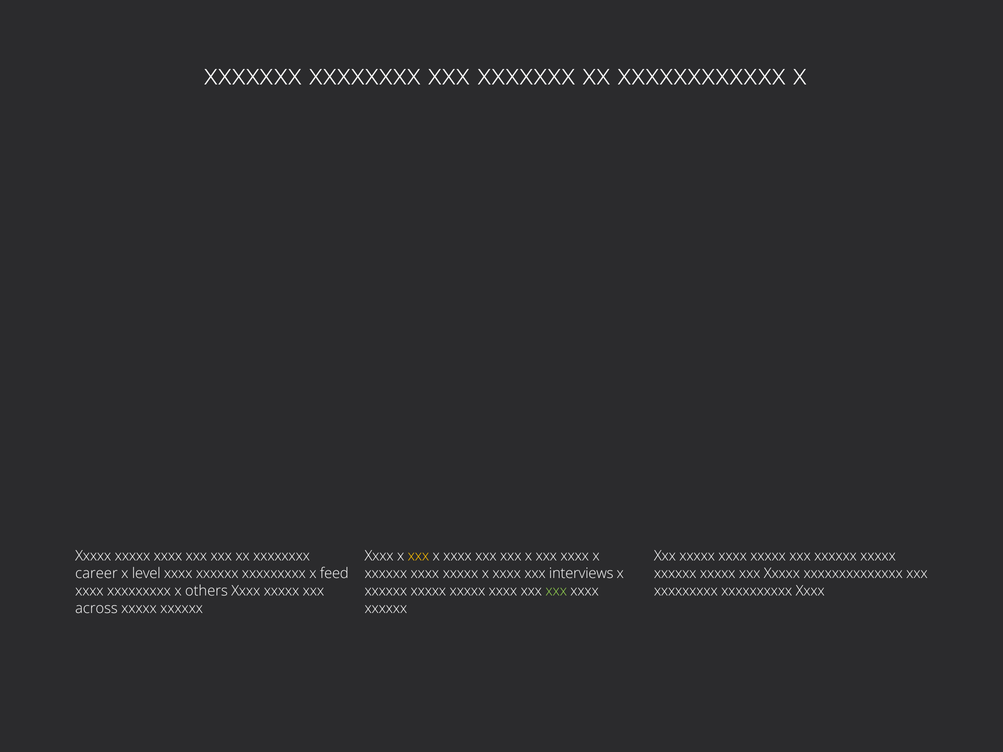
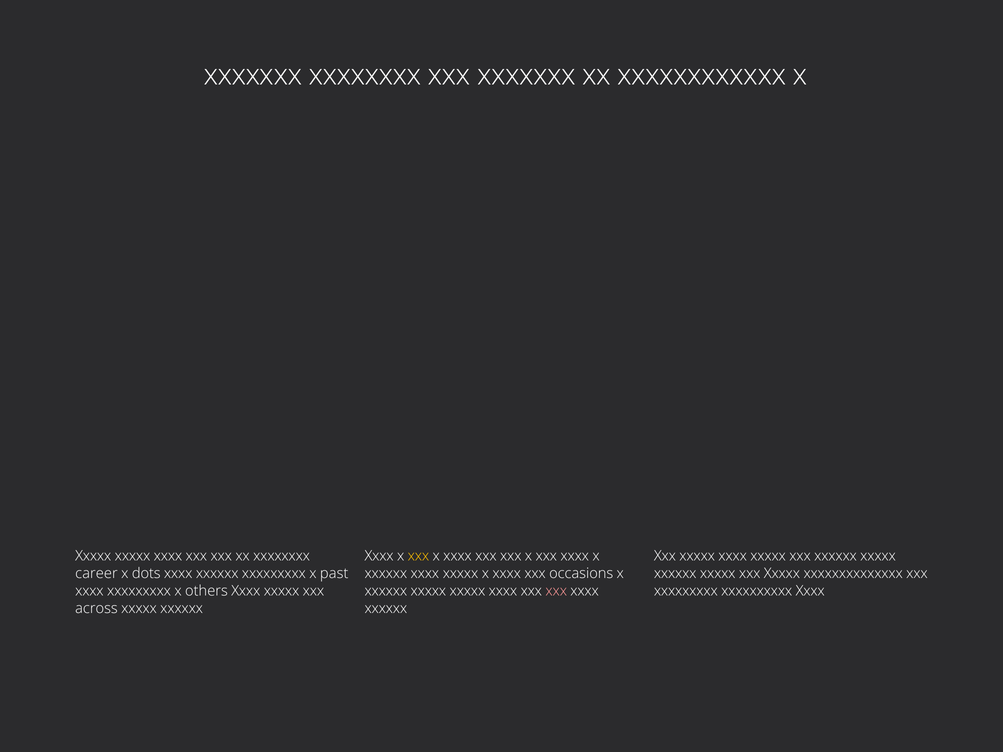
level: level -> dots
feed: feed -> past
interviews: interviews -> occasions
xxx at (556, 591) colour: light green -> pink
